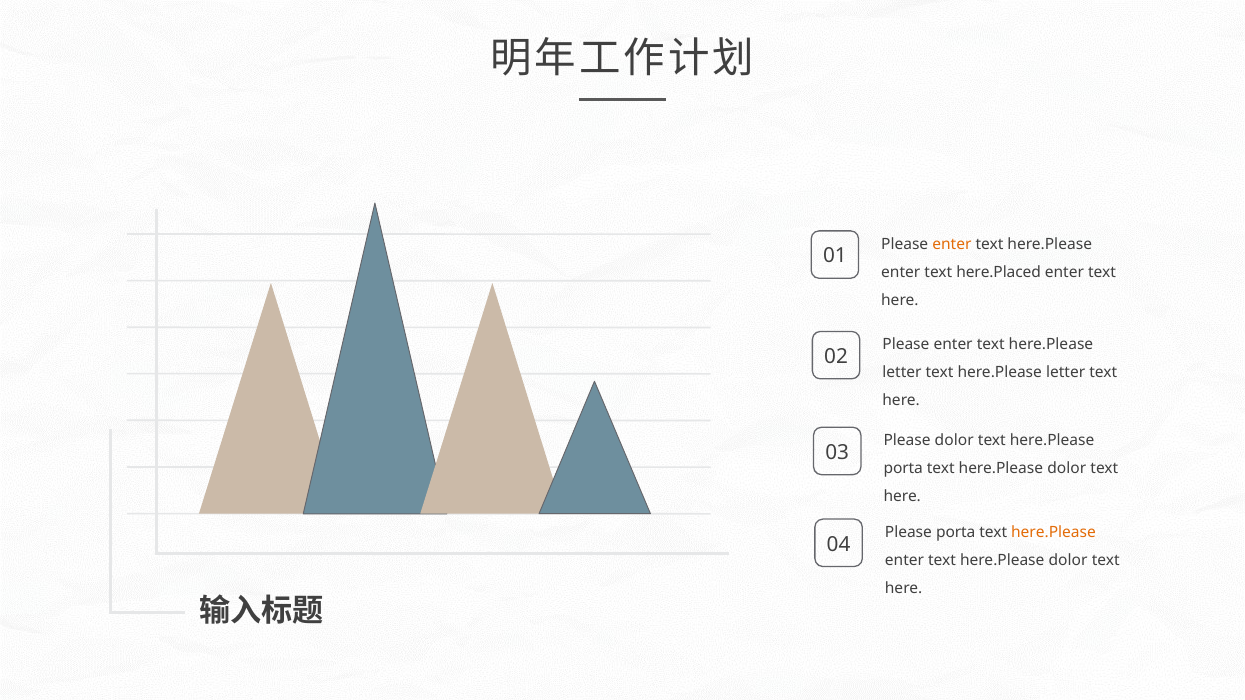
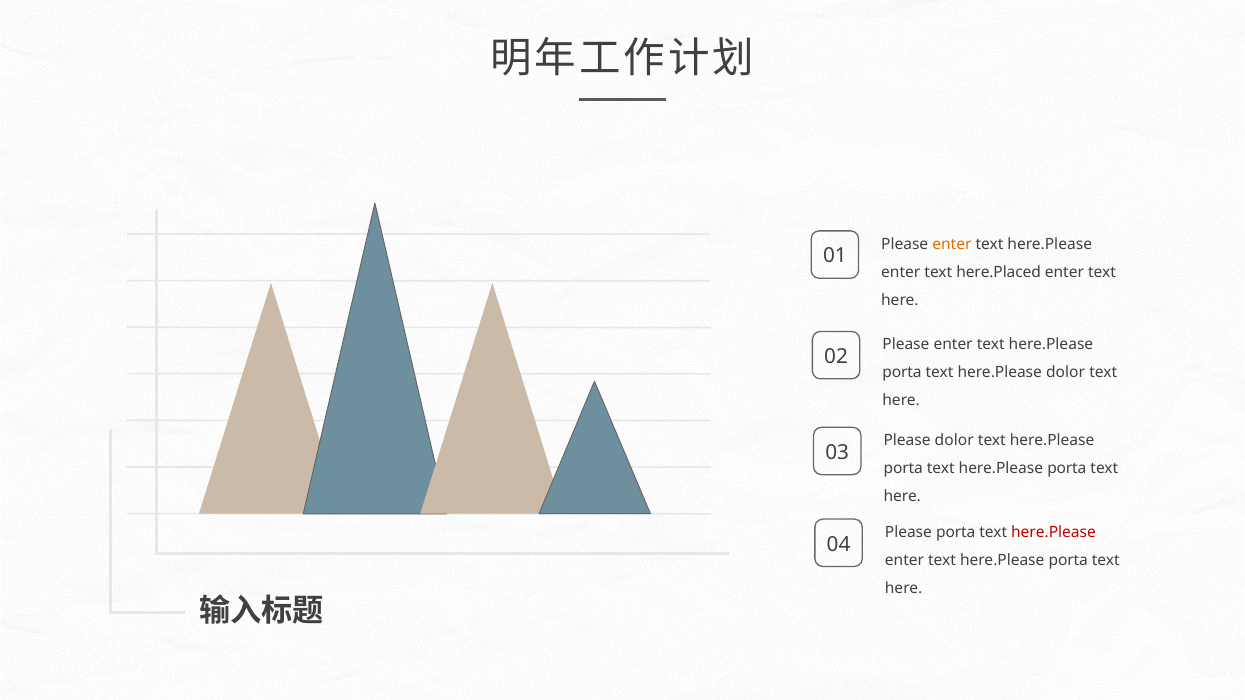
letter at (902, 373): letter -> porta
letter at (1066, 373): letter -> dolor
dolor at (1067, 469): dolor -> porta
here.Please at (1053, 533) colour: orange -> red
dolor at (1068, 561): dolor -> porta
